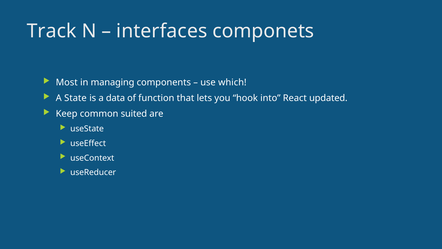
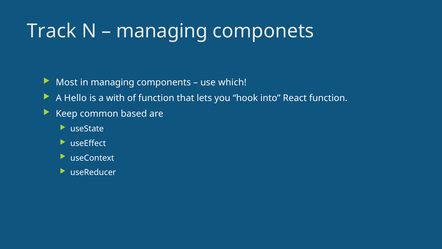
interfaces at (162, 31): interfaces -> managing
State: State -> Hello
data: data -> with
React updated: updated -> function
suited: suited -> based
